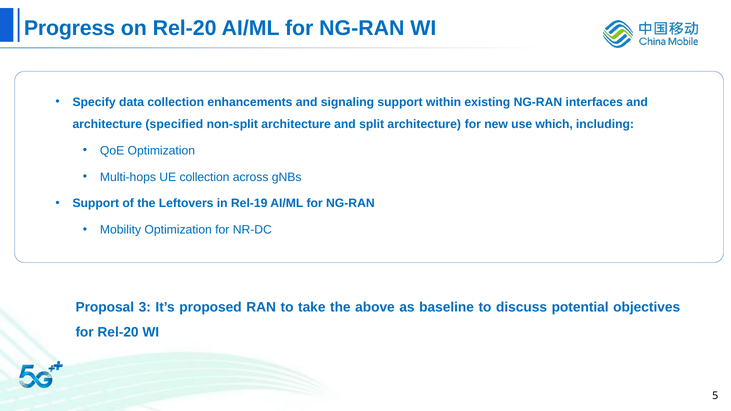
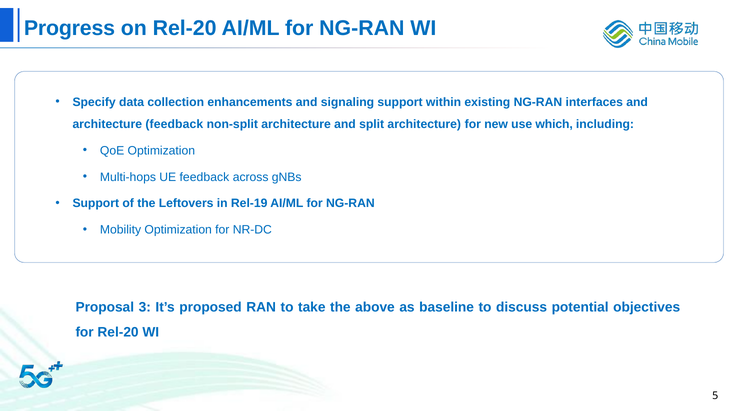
architecture specified: specified -> feedback
UE collection: collection -> feedback
